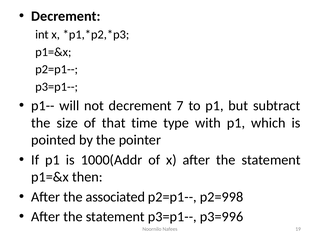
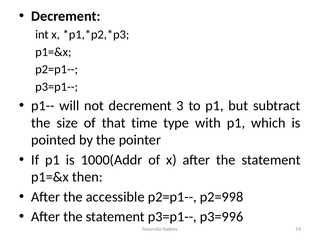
7: 7 -> 3
associated: associated -> accessible
